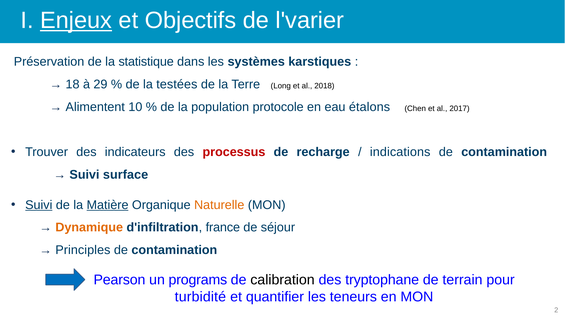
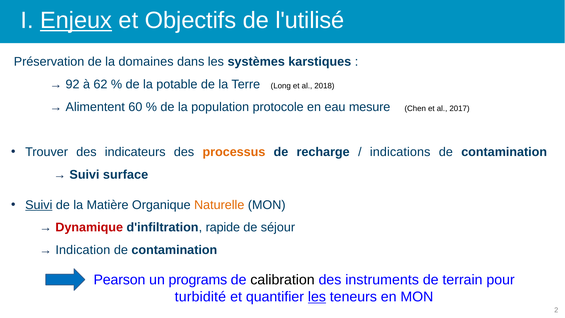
l'varier: l'varier -> l'utilisé
statistique: statistique -> domaines
18: 18 -> 92
29: 29 -> 62
testées: testées -> potable
10: 10 -> 60
étalons: étalons -> mesure
processus colour: red -> orange
Matière underline: present -> none
Dynamique colour: orange -> red
france: france -> rapide
Principles: Principles -> Indication
tryptophane: tryptophane -> instruments
les at (317, 297) underline: none -> present
